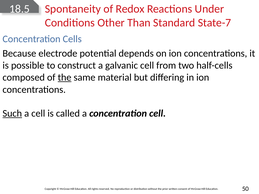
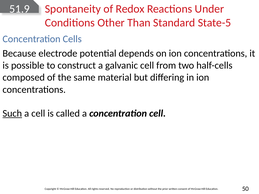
18.5: 18.5 -> 51.9
State-7: State-7 -> State-5
the at (65, 78) underline: present -> none
